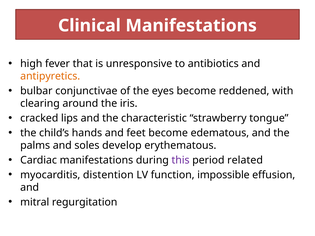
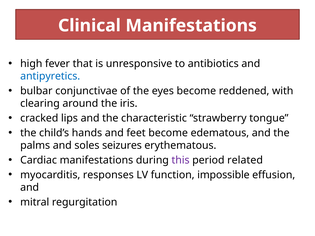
antipyretics colour: orange -> blue
develop: develop -> seizures
distention: distention -> responses
